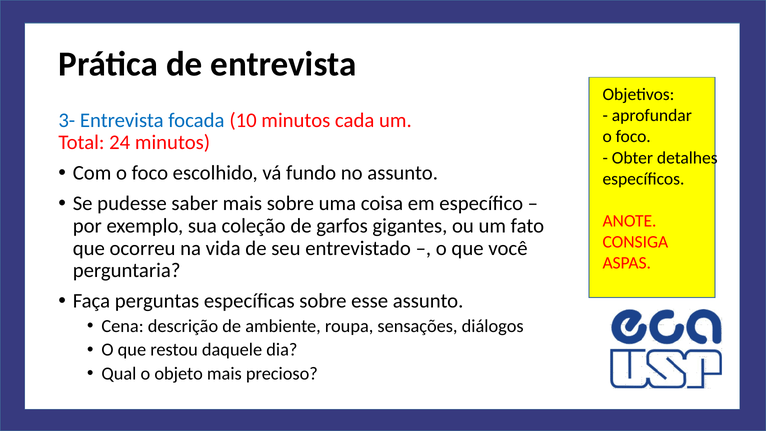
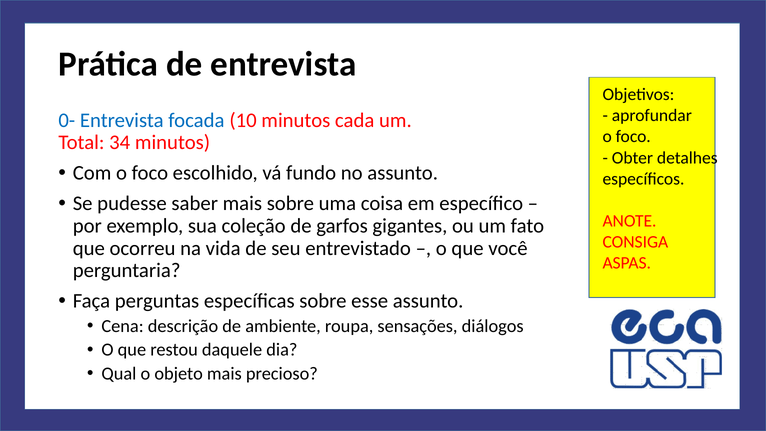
3-: 3- -> 0-
24: 24 -> 34
